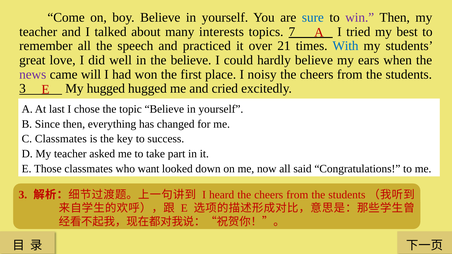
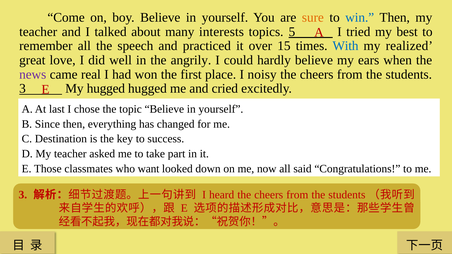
sure colour: blue -> orange
win colour: purple -> blue
7: 7 -> 5
21: 21 -> 15
my students: students -> realized
the believe: believe -> angrily
will: will -> real
C Classmates: Classmates -> Destination
